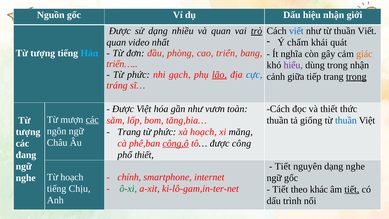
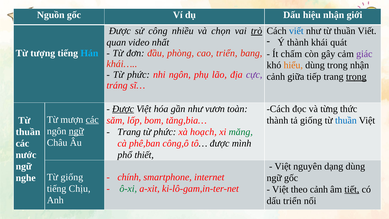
sử dạng: dạng -> công
và quan: quan -> chọn
Ý chấm: chấm -> thành
nghĩa: nghĩa -> chấm
giác colour: orange -> purple
triển…: triển… -> khái…
hiểu colour: purple -> orange
nhi gạch: gạch -> ngôn
lão underline: present -> none
cực colour: blue -> purple
Được at (123, 109) underline: none -> present
và thiết: thiết -> từng
thuần at (277, 120): thuần -> thành
ngữ at (76, 131) underline: none -> present
măng colour: black -> green
tượng at (28, 132): tượng -> thuần
công,ô underline: present -> none
công: công -> mình
đang: đang -> nước
Tiết at (283, 166): Tiết -> Việt
dạng nghe: nghe -> dùng
Từ hoạch: hoạch -> giống
Tiết at (280, 189): Tiết -> Việt
theo khác: khác -> cảnh
dấu trình: trình -> triển
